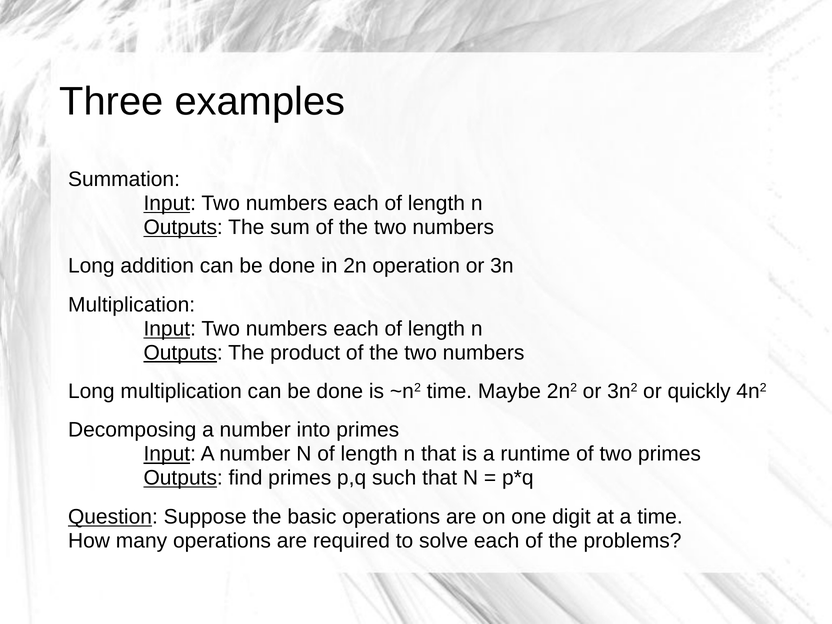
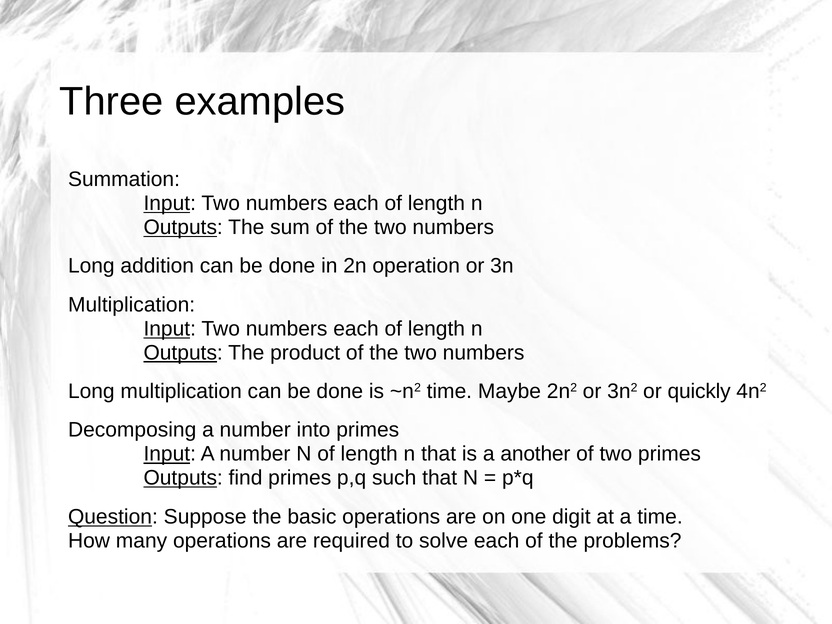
runtime: runtime -> another
